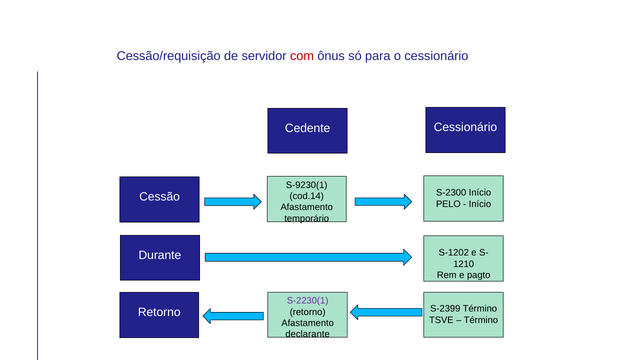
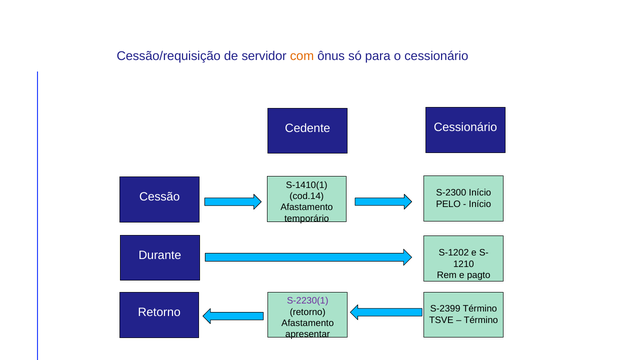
com colour: red -> orange
S-9230(1: S-9230(1 -> S-1410(1
declarante: declarante -> apresentar
